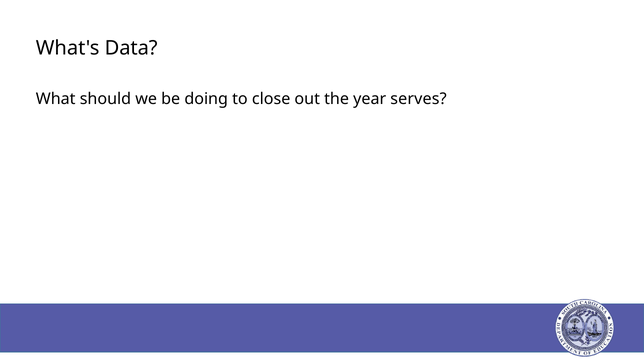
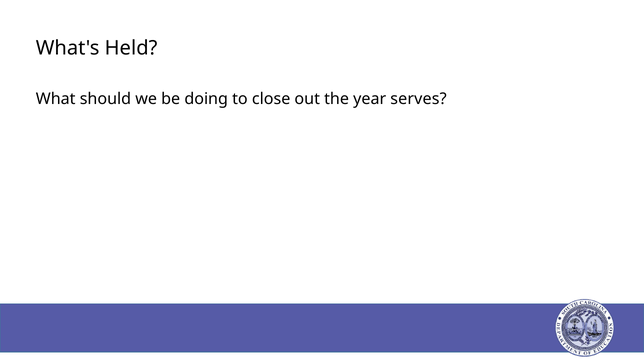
Data: Data -> Held
